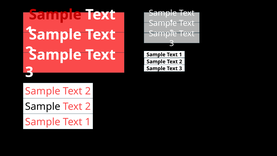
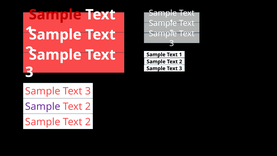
2 at (88, 91): 2 -> 3
Sample at (43, 106) colour: black -> purple
1 at (88, 122): 1 -> 2
